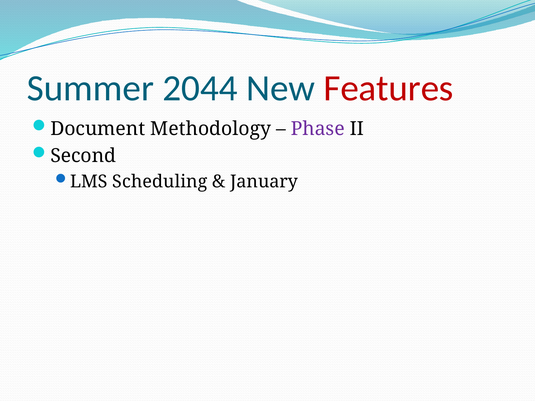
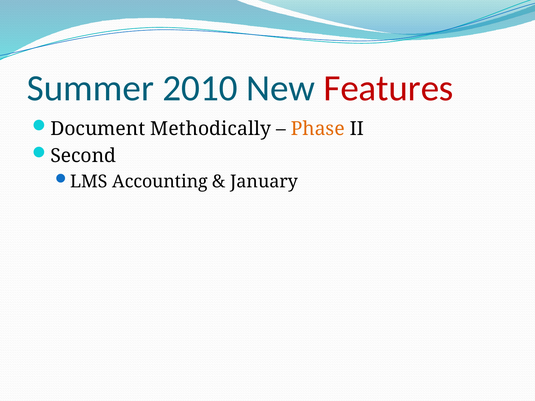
2044: 2044 -> 2010
Methodology: Methodology -> Methodically
Phase colour: purple -> orange
Scheduling: Scheduling -> Accounting
